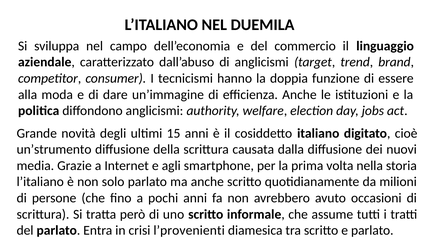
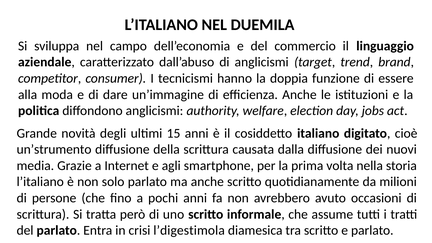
l’provenienti: l’provenienti -> l’digestimola
